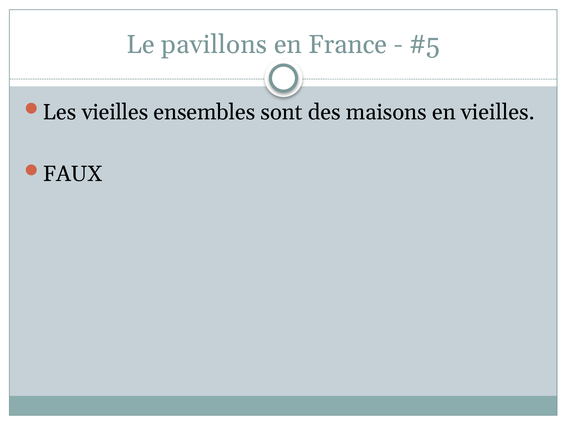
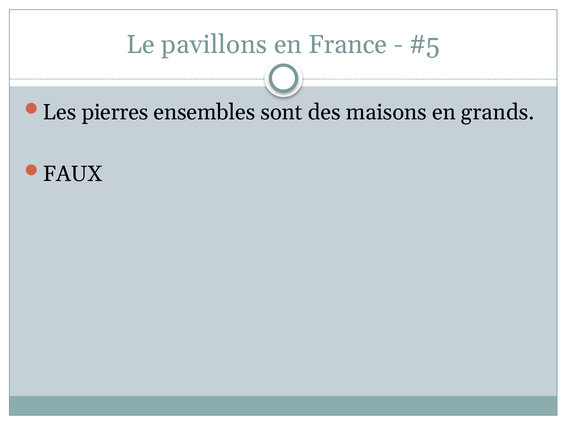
Les vieilles: vieilles -> pierres
en vieilles: vieilles -> grands
